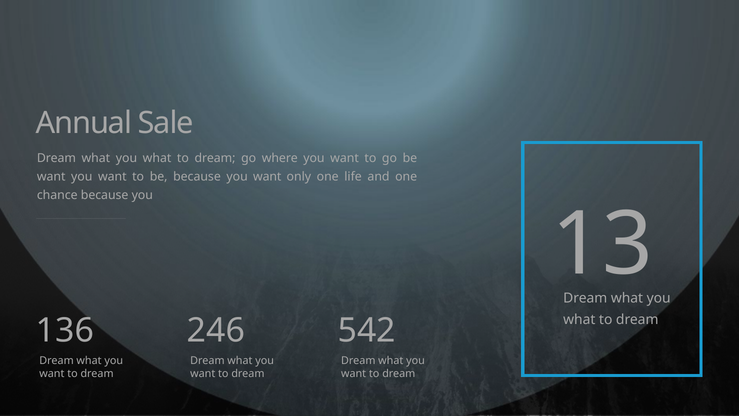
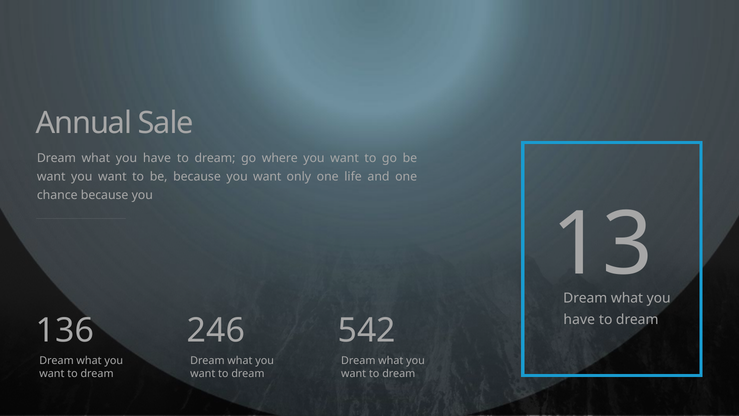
what at (157, 158): what -> have
what at (579, 319): what -> have
